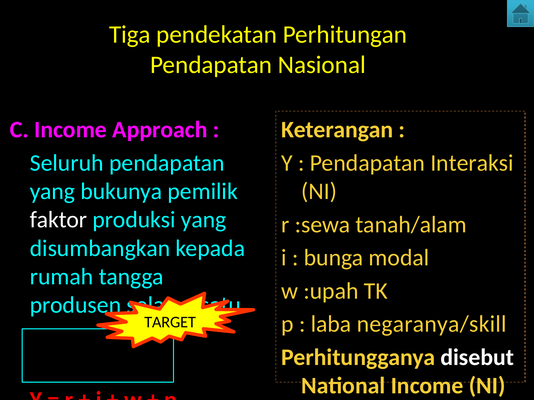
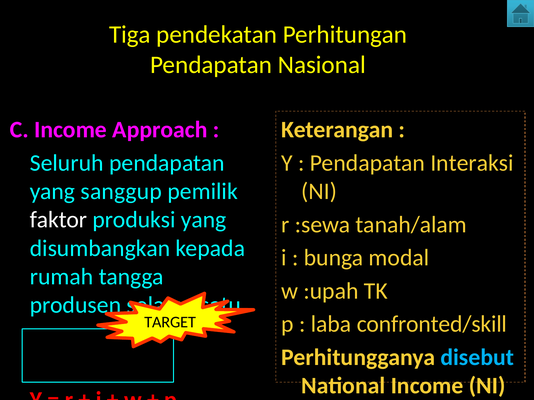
bukunya: bukunya -> sanggup
negaranya/skill: negaranya/skill -> confronted/skill
disebut colour: white -> light blue
